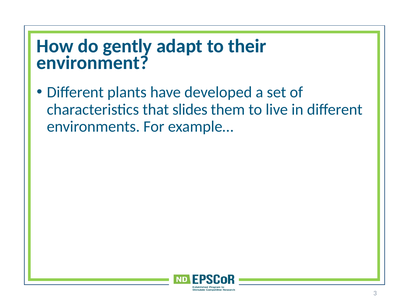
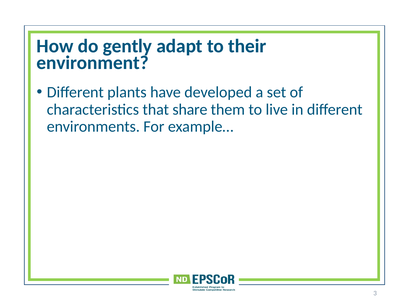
slides: slides -> share
